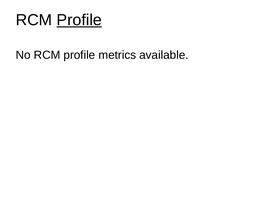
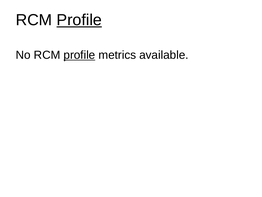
profile at (79, 55) underline: none -> present
